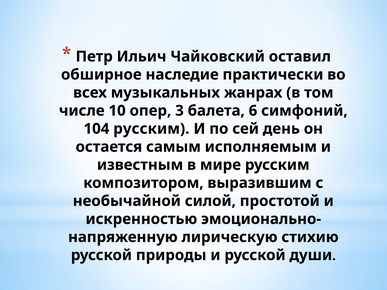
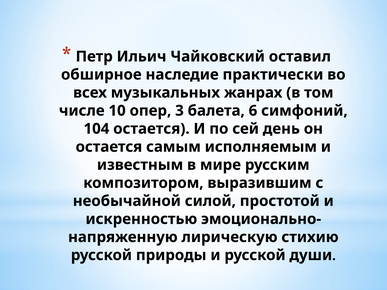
104 русским: русским -> остается
